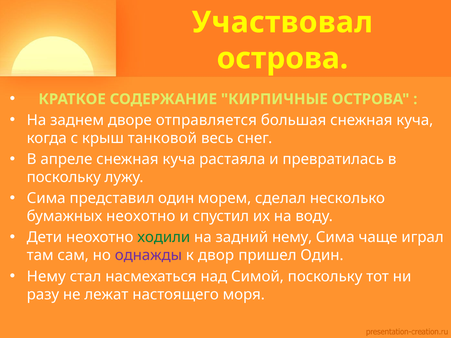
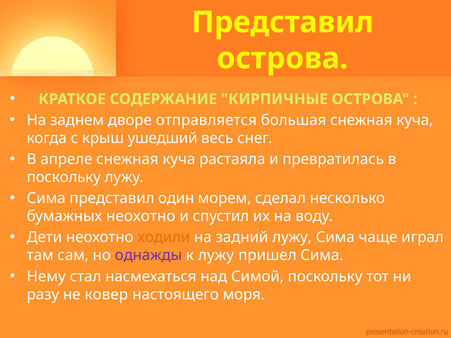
Участвовал at (282, 22): Участвовал -> Представил
танковой: танковой -> ушедший
ходили colour: green -> orange
задний нему: нему -> лужу
к двор: двор -> лужу
пришел Один: Один -> Сима
лежат: лежат -> ковер
